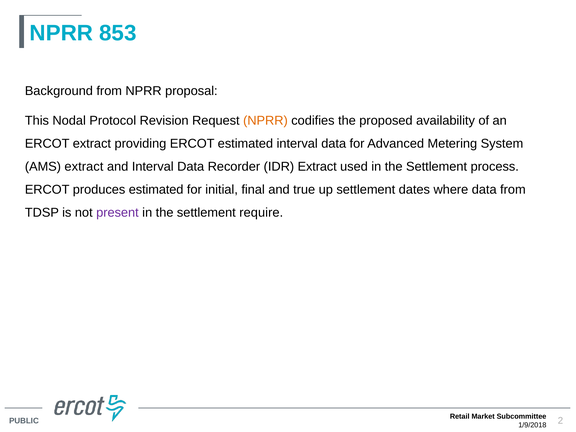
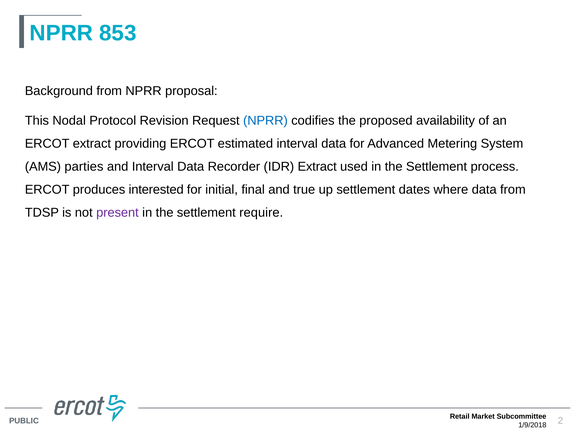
NPRR at (265, 120) colour: orange -> blue
AMS extract: extract -> parties
produces estimated: estimated -> interested
